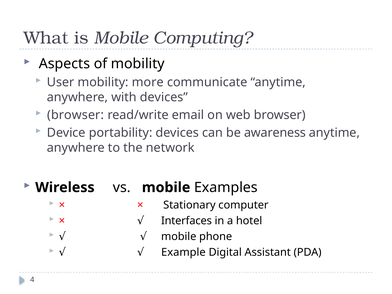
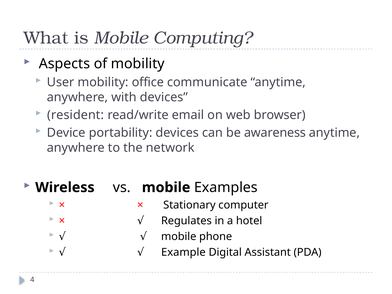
more: more -> office
browser at (76, 115): browser -> resident
Interfaces: Interfaces -> Regulates
